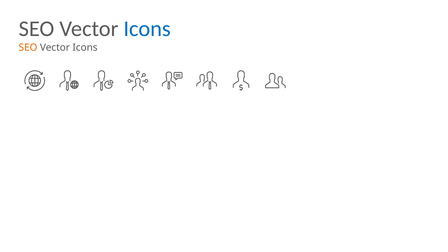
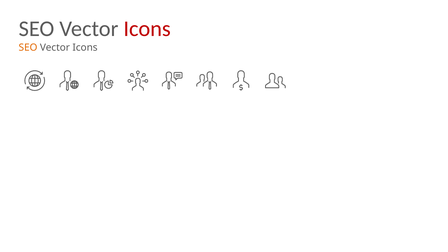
Icons at (147, 29) colour: blue -> red
